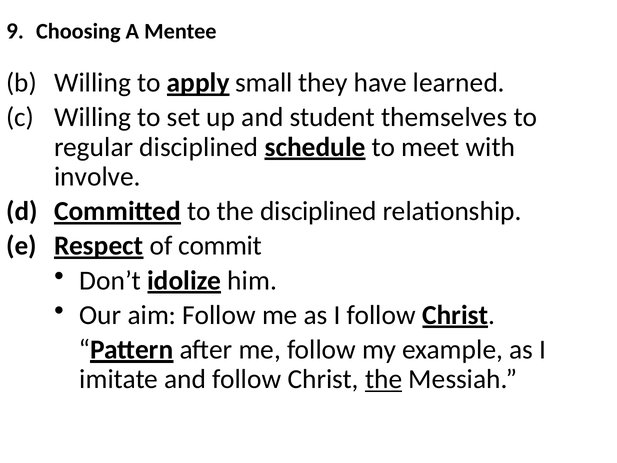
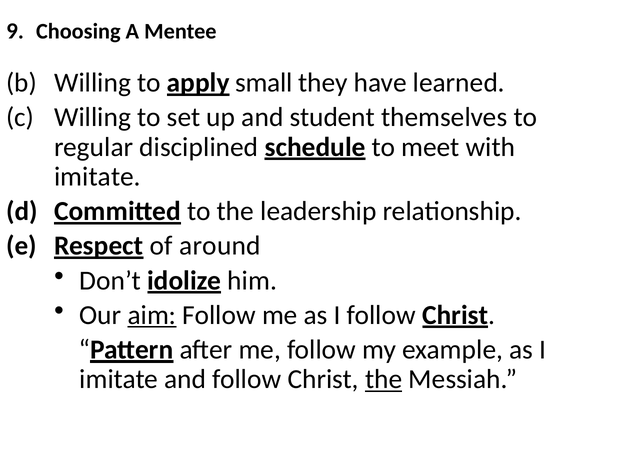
involve at (98, 177): involve -> imitate
the disciplined: disciplined -> leadership
commit: commit -> around
aim underline: none -> present
